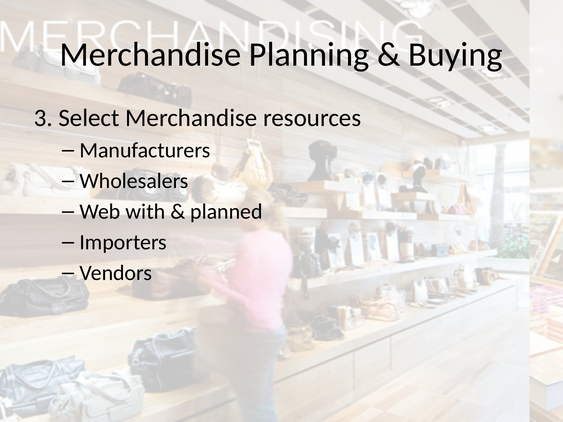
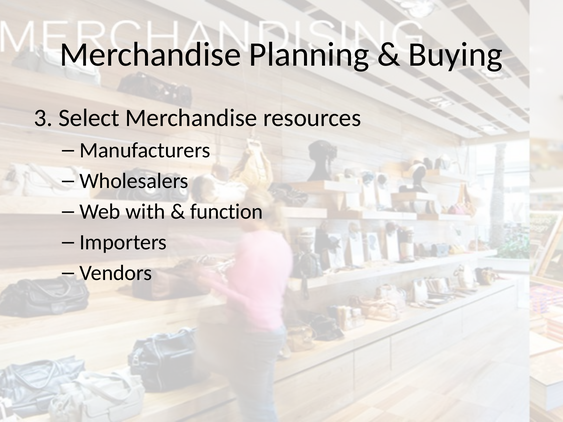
planned: planned -> function
